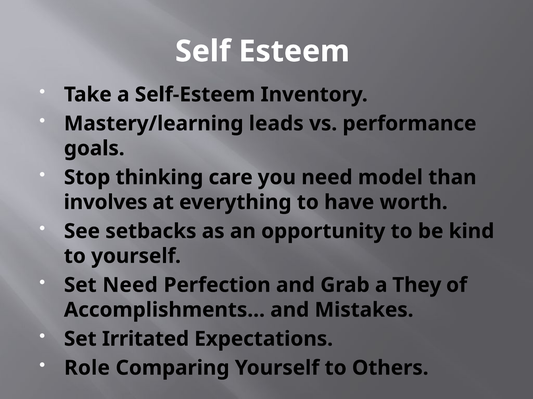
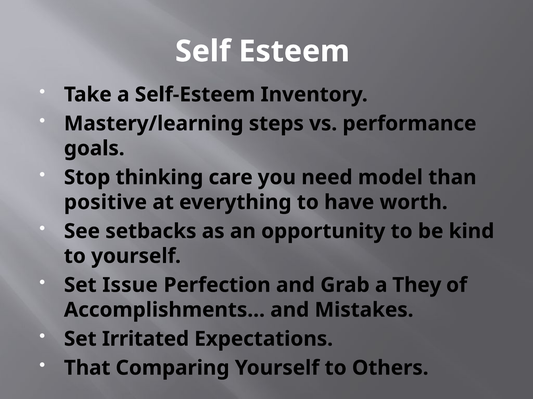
leads: leads -> steps
involves: involves -> positive
Set Need: Need -> Issue
Role: Role -> That
